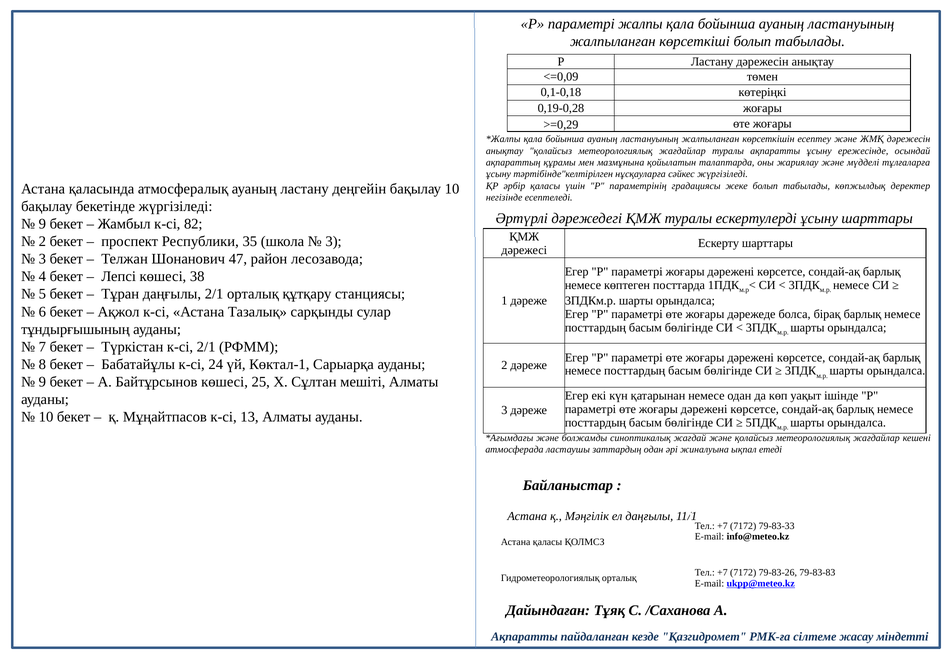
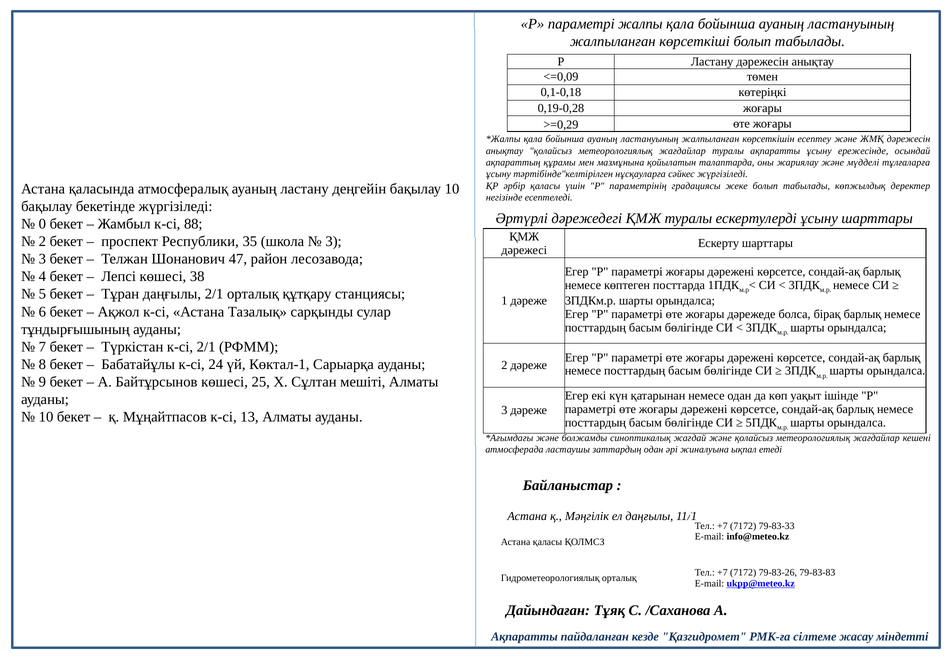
9 at (42, 224): 9 -> 0
82: 82 -> 88
